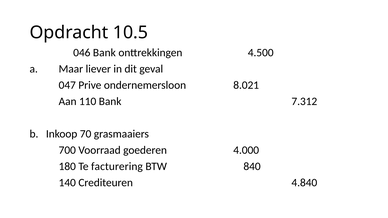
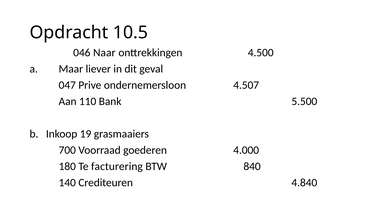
046 Bank: Bank -> Naar
8.021: 8.021 -> 4.507
7.312: 7.312 -> 5.500
70: 70 -> 19
